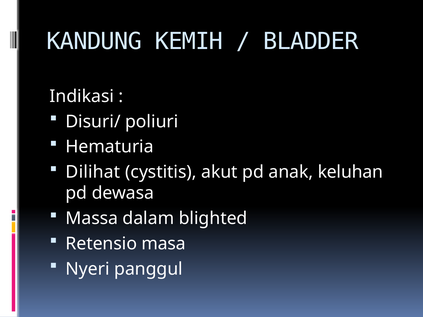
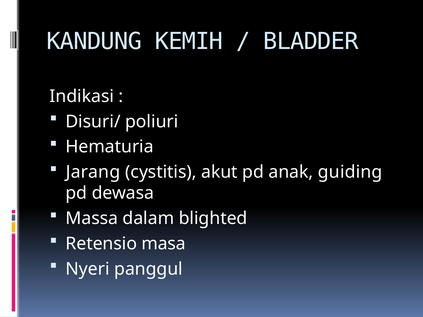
Dilihat: Dilihat -> Jarang
keluhan: keluhan -> guiding
